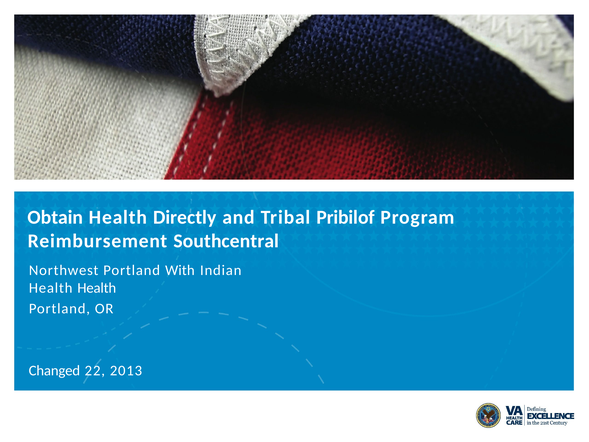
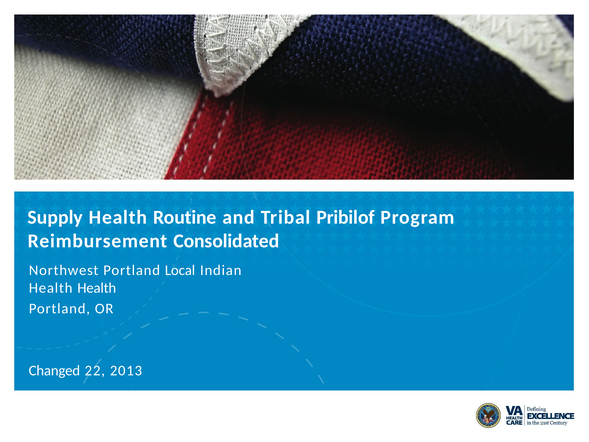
Obtain: Obtain -> Supply
Directly: Directly -> Routine
Southcentral: Southcentral -> Consolidated
With: With -> Local
